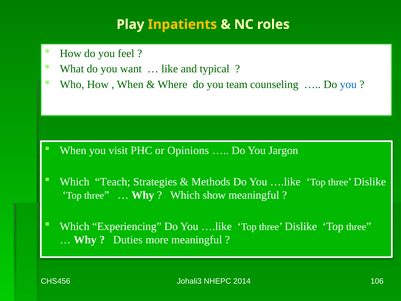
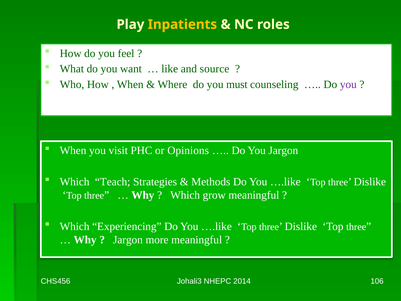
typical: typical -> source
team: team -> must
you at (348, 85) colour: blue -> purple
show: show -> grow
Duties at (128, 240): Duties -> Jargon
